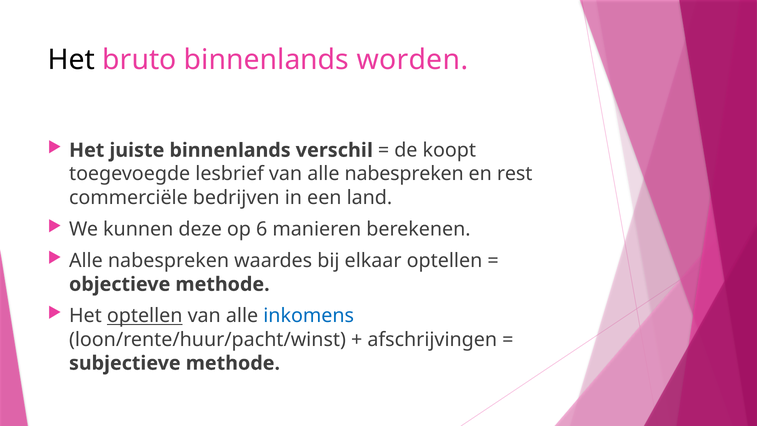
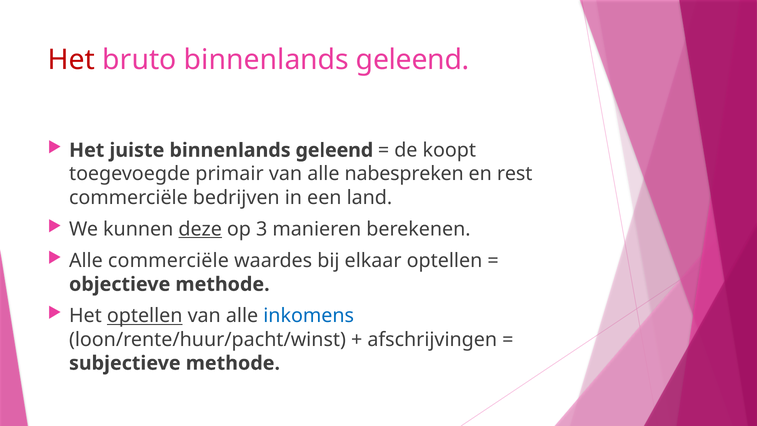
Het at (71, 60) colour: black -> red
bruto binnenlands worden: worden -> geleend
verschil at (334, 150): verschil -> geleend
lesbrief: lesbrief -> primair
deze underline: none -> present
6: 6 -> 3
nabespreken at (169, 261): nabespreken -> commerciële
